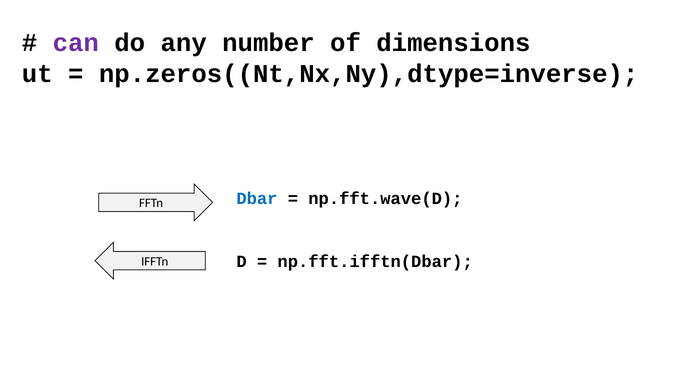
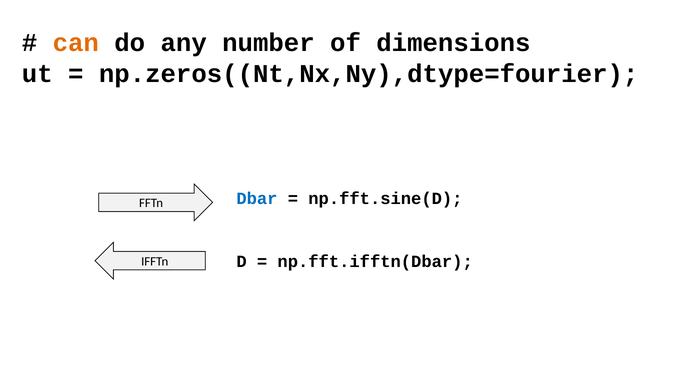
can colour: purple -> orange
np.zeros((Nt,Nx,Ny),dtype=inverse: np.zeros((Nt,Nx,Ny),dtype=inverse -> np.zeros((Nt,Nx,Ny),dtype=fourier
np.fft.wave(D: np.fft.wave(D -> np.fft.sine(D
